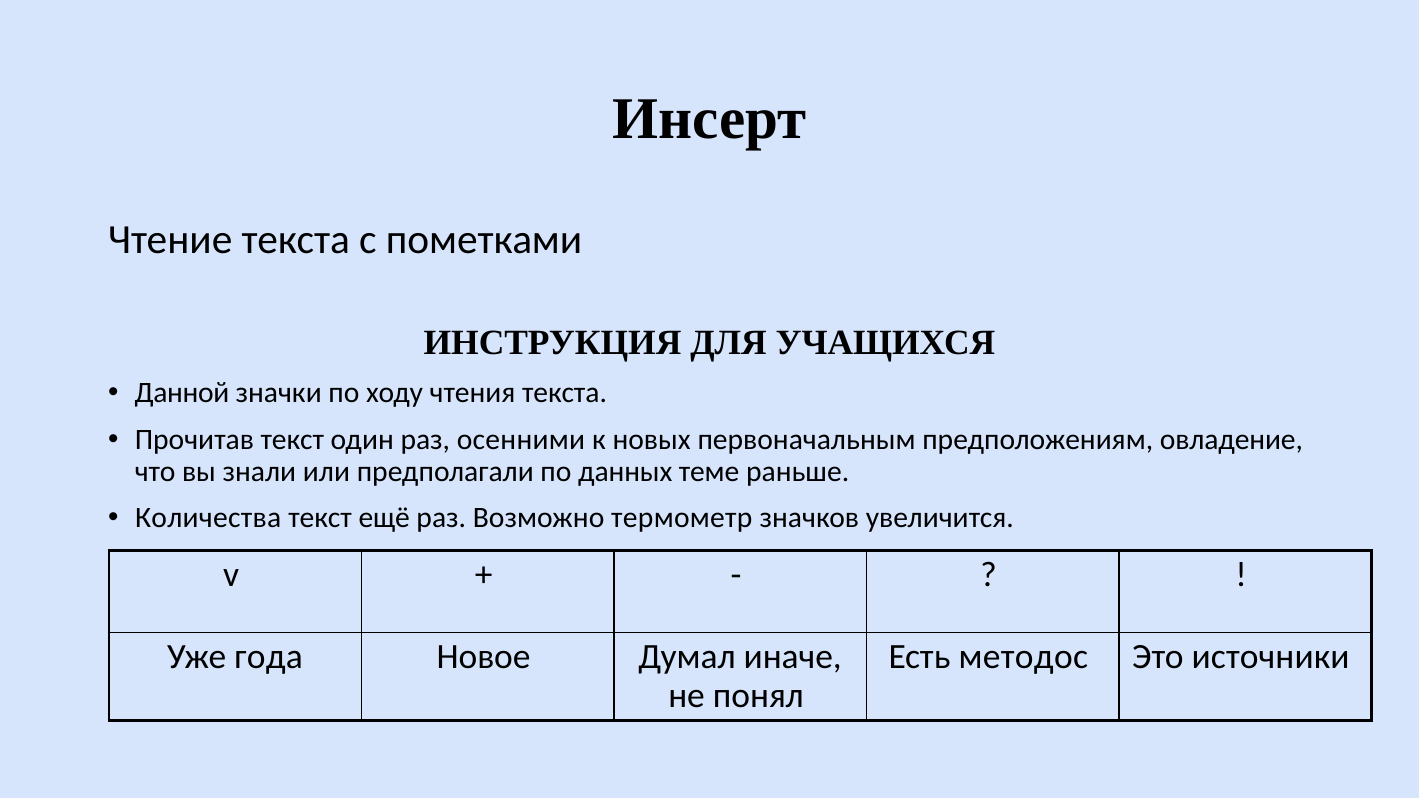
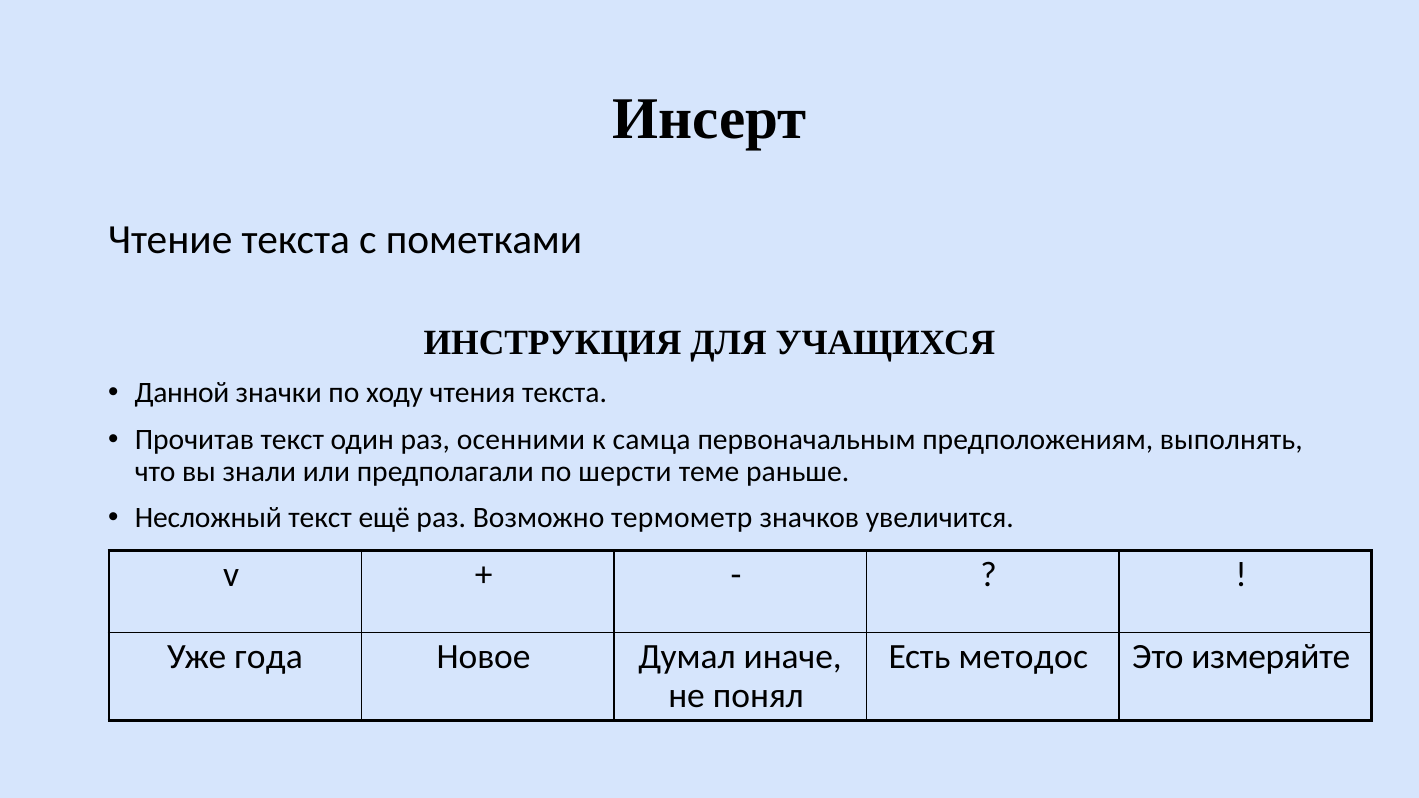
новых: новых -> самца
овладение: овладение -> выполнять
данных: данных -> шерсти
Количества: Количества -> Несложный
источники: источники -> измеряйте
